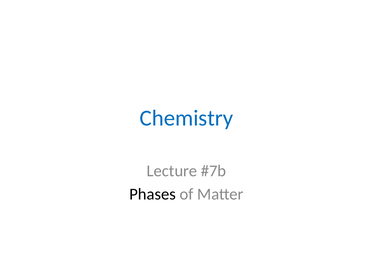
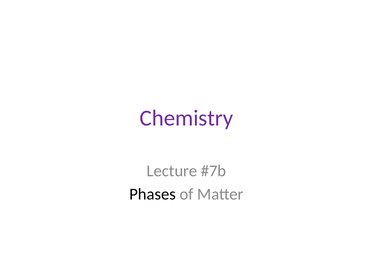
Chemistry colour: blue -> purple
